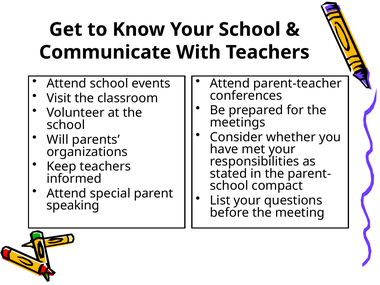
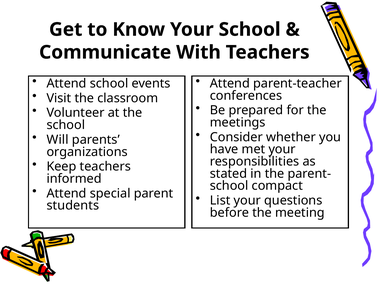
speaking: speaking -> students
